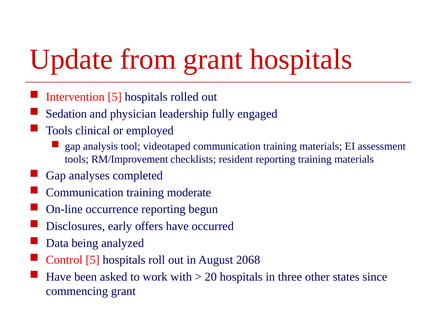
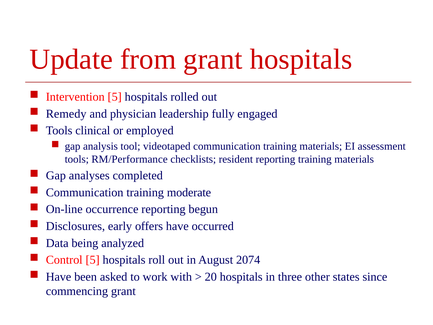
Sedation: Sedation -> Remedy
RM/Improvement: RM/Improvement -> RM/Performance
2068: 2068 -> 2074
